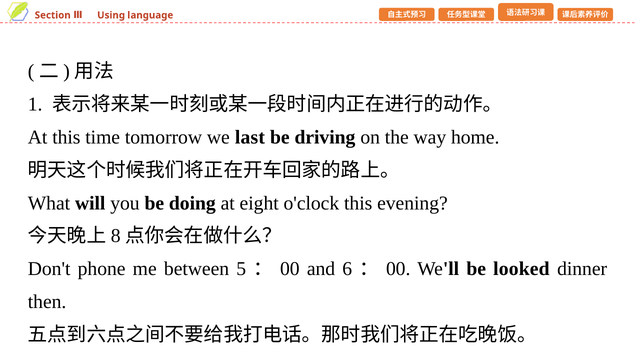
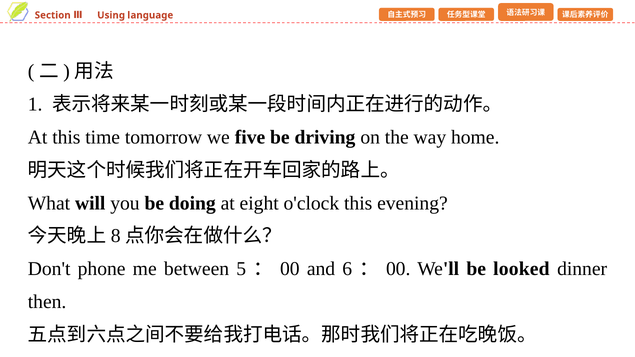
last: last -> five
